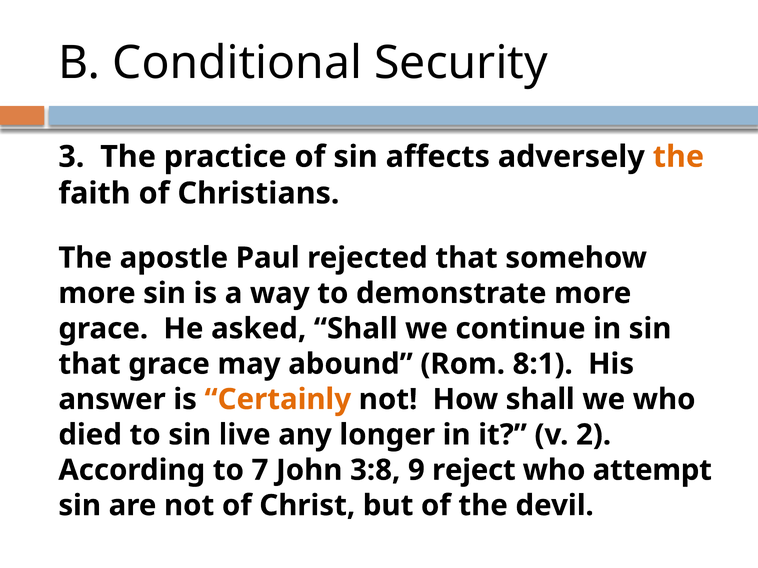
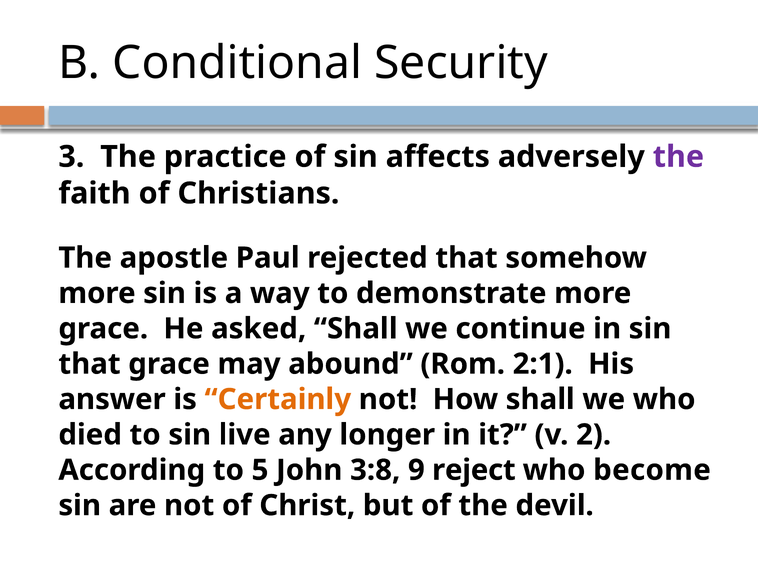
the at (678, 157) colour: orange -> purple
8:1: 8:1 -> 2:1
7: 7 -> 5
attempt: attempt -> become
